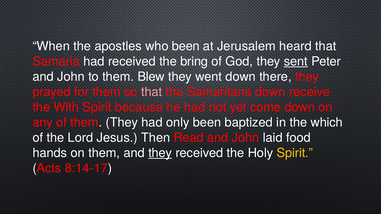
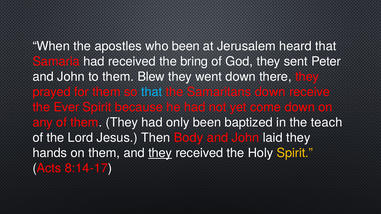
sent underline: present -> none
that at (152, 92) colour: pink -> light blue
With: With -> Ever
which: which -> teach
Read: Read -> Body
laid food: food -> they
